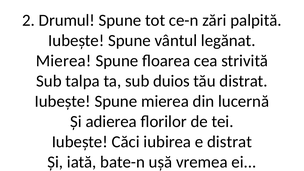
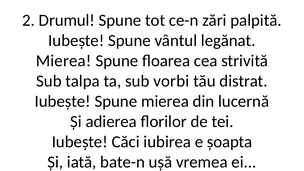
duios: duios -> vorbi
e distrat: distrat -> șoapta
